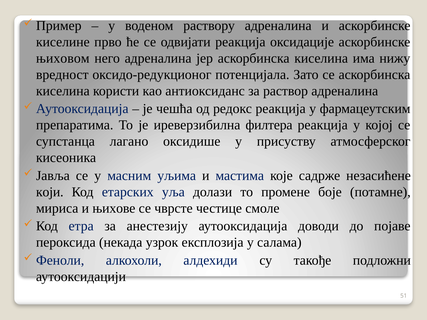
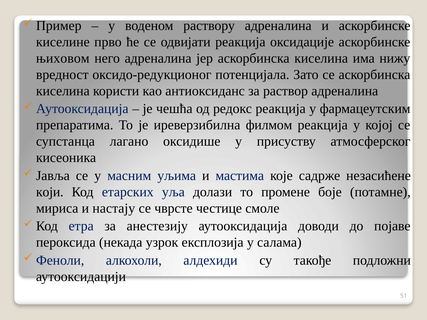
филтера: филтера -> филмом
њихове: њихове -> настају
